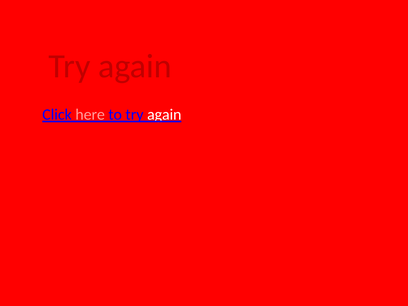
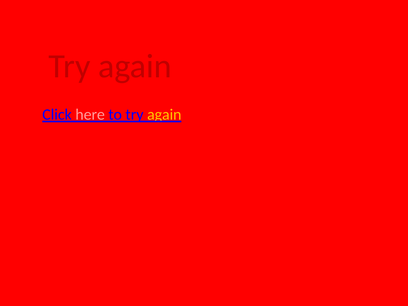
again at (164, 115) colour: white -> yellow
